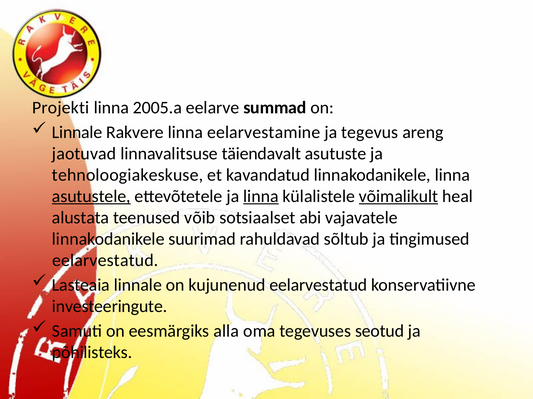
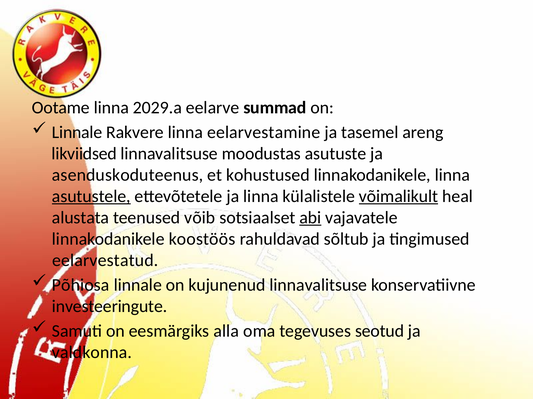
Projekti: Projekti -> Ootame
2005.a: 2005.a -> 2029.a
tegevus: tegevus -> tasemel
jaotuvad: jaotuvad -> likviidsed
täiendavalt: täiendavalt -> moodustas
tehnoloogiakeskuse: tehnoloogiakeskuse -> asenduskoduteenus
kavandatud: kavandatud -> kohustused
linna at (261, 197) underline: present -> none
abi underline: none -> present
suurimad: suurimad -> koostöös
Lasteaia: Lasteaia -> Põhiosa
kujunenud eelarvestatud: eelarvestatud -> linnavalitsuse
põhilisteks: põhilisteks -> valdkonna
